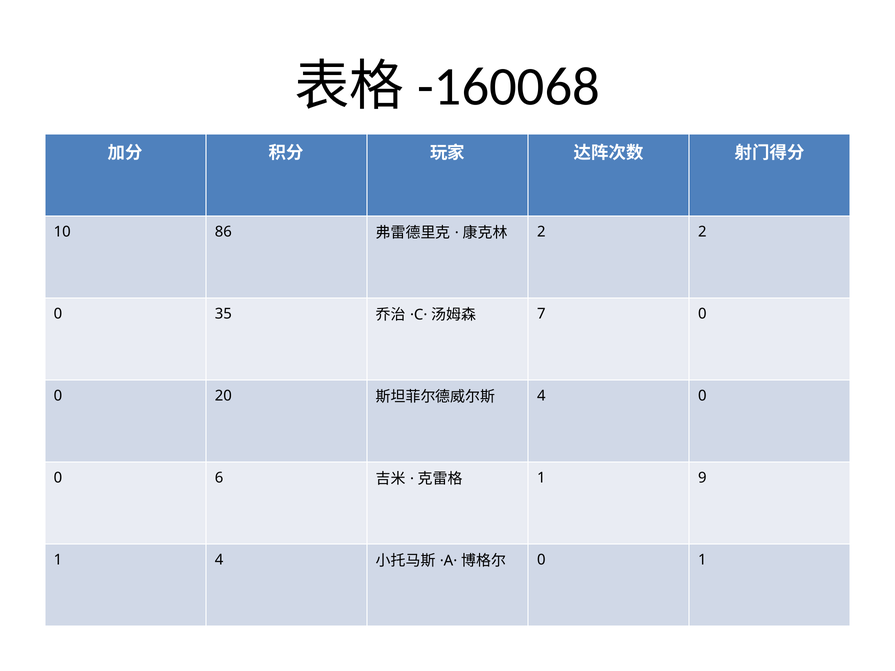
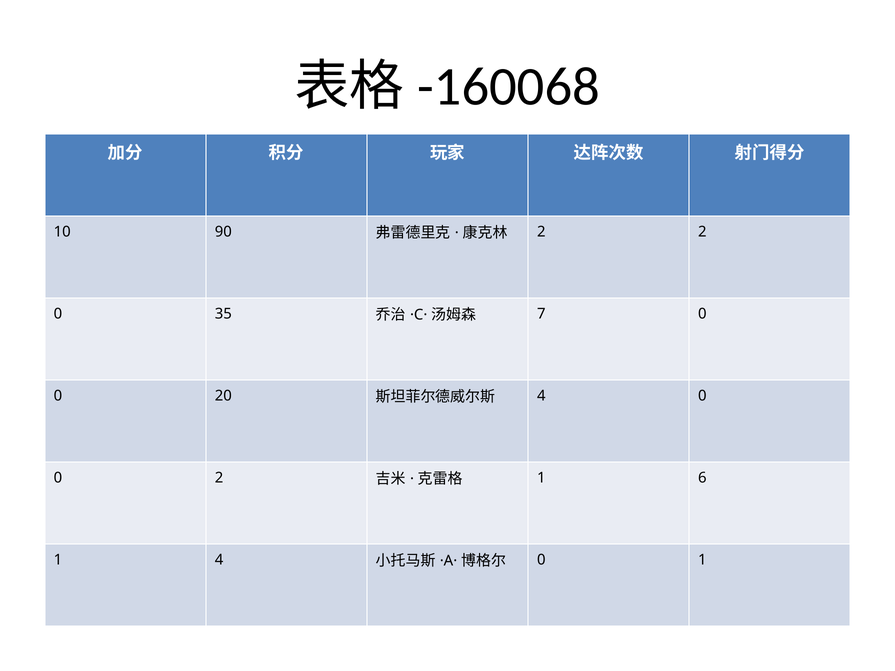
86: 86 -> 90
0 6: 6 -> 2
9: 9 -> 6
